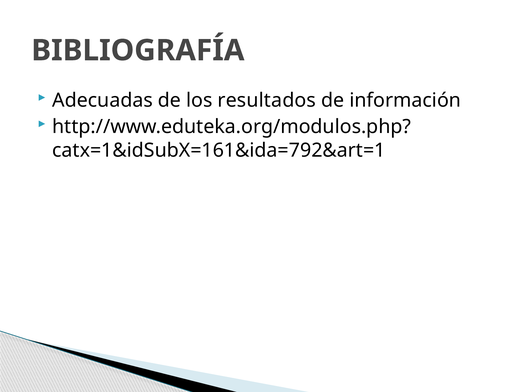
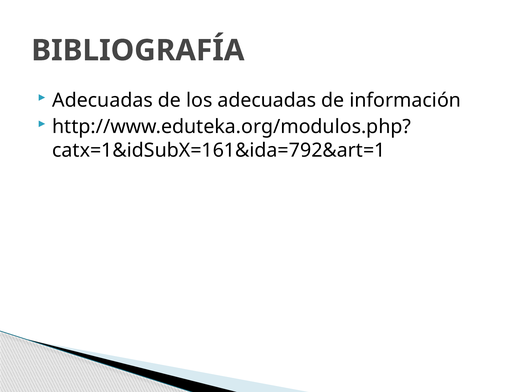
los resultados: resultados -> adecuadas
